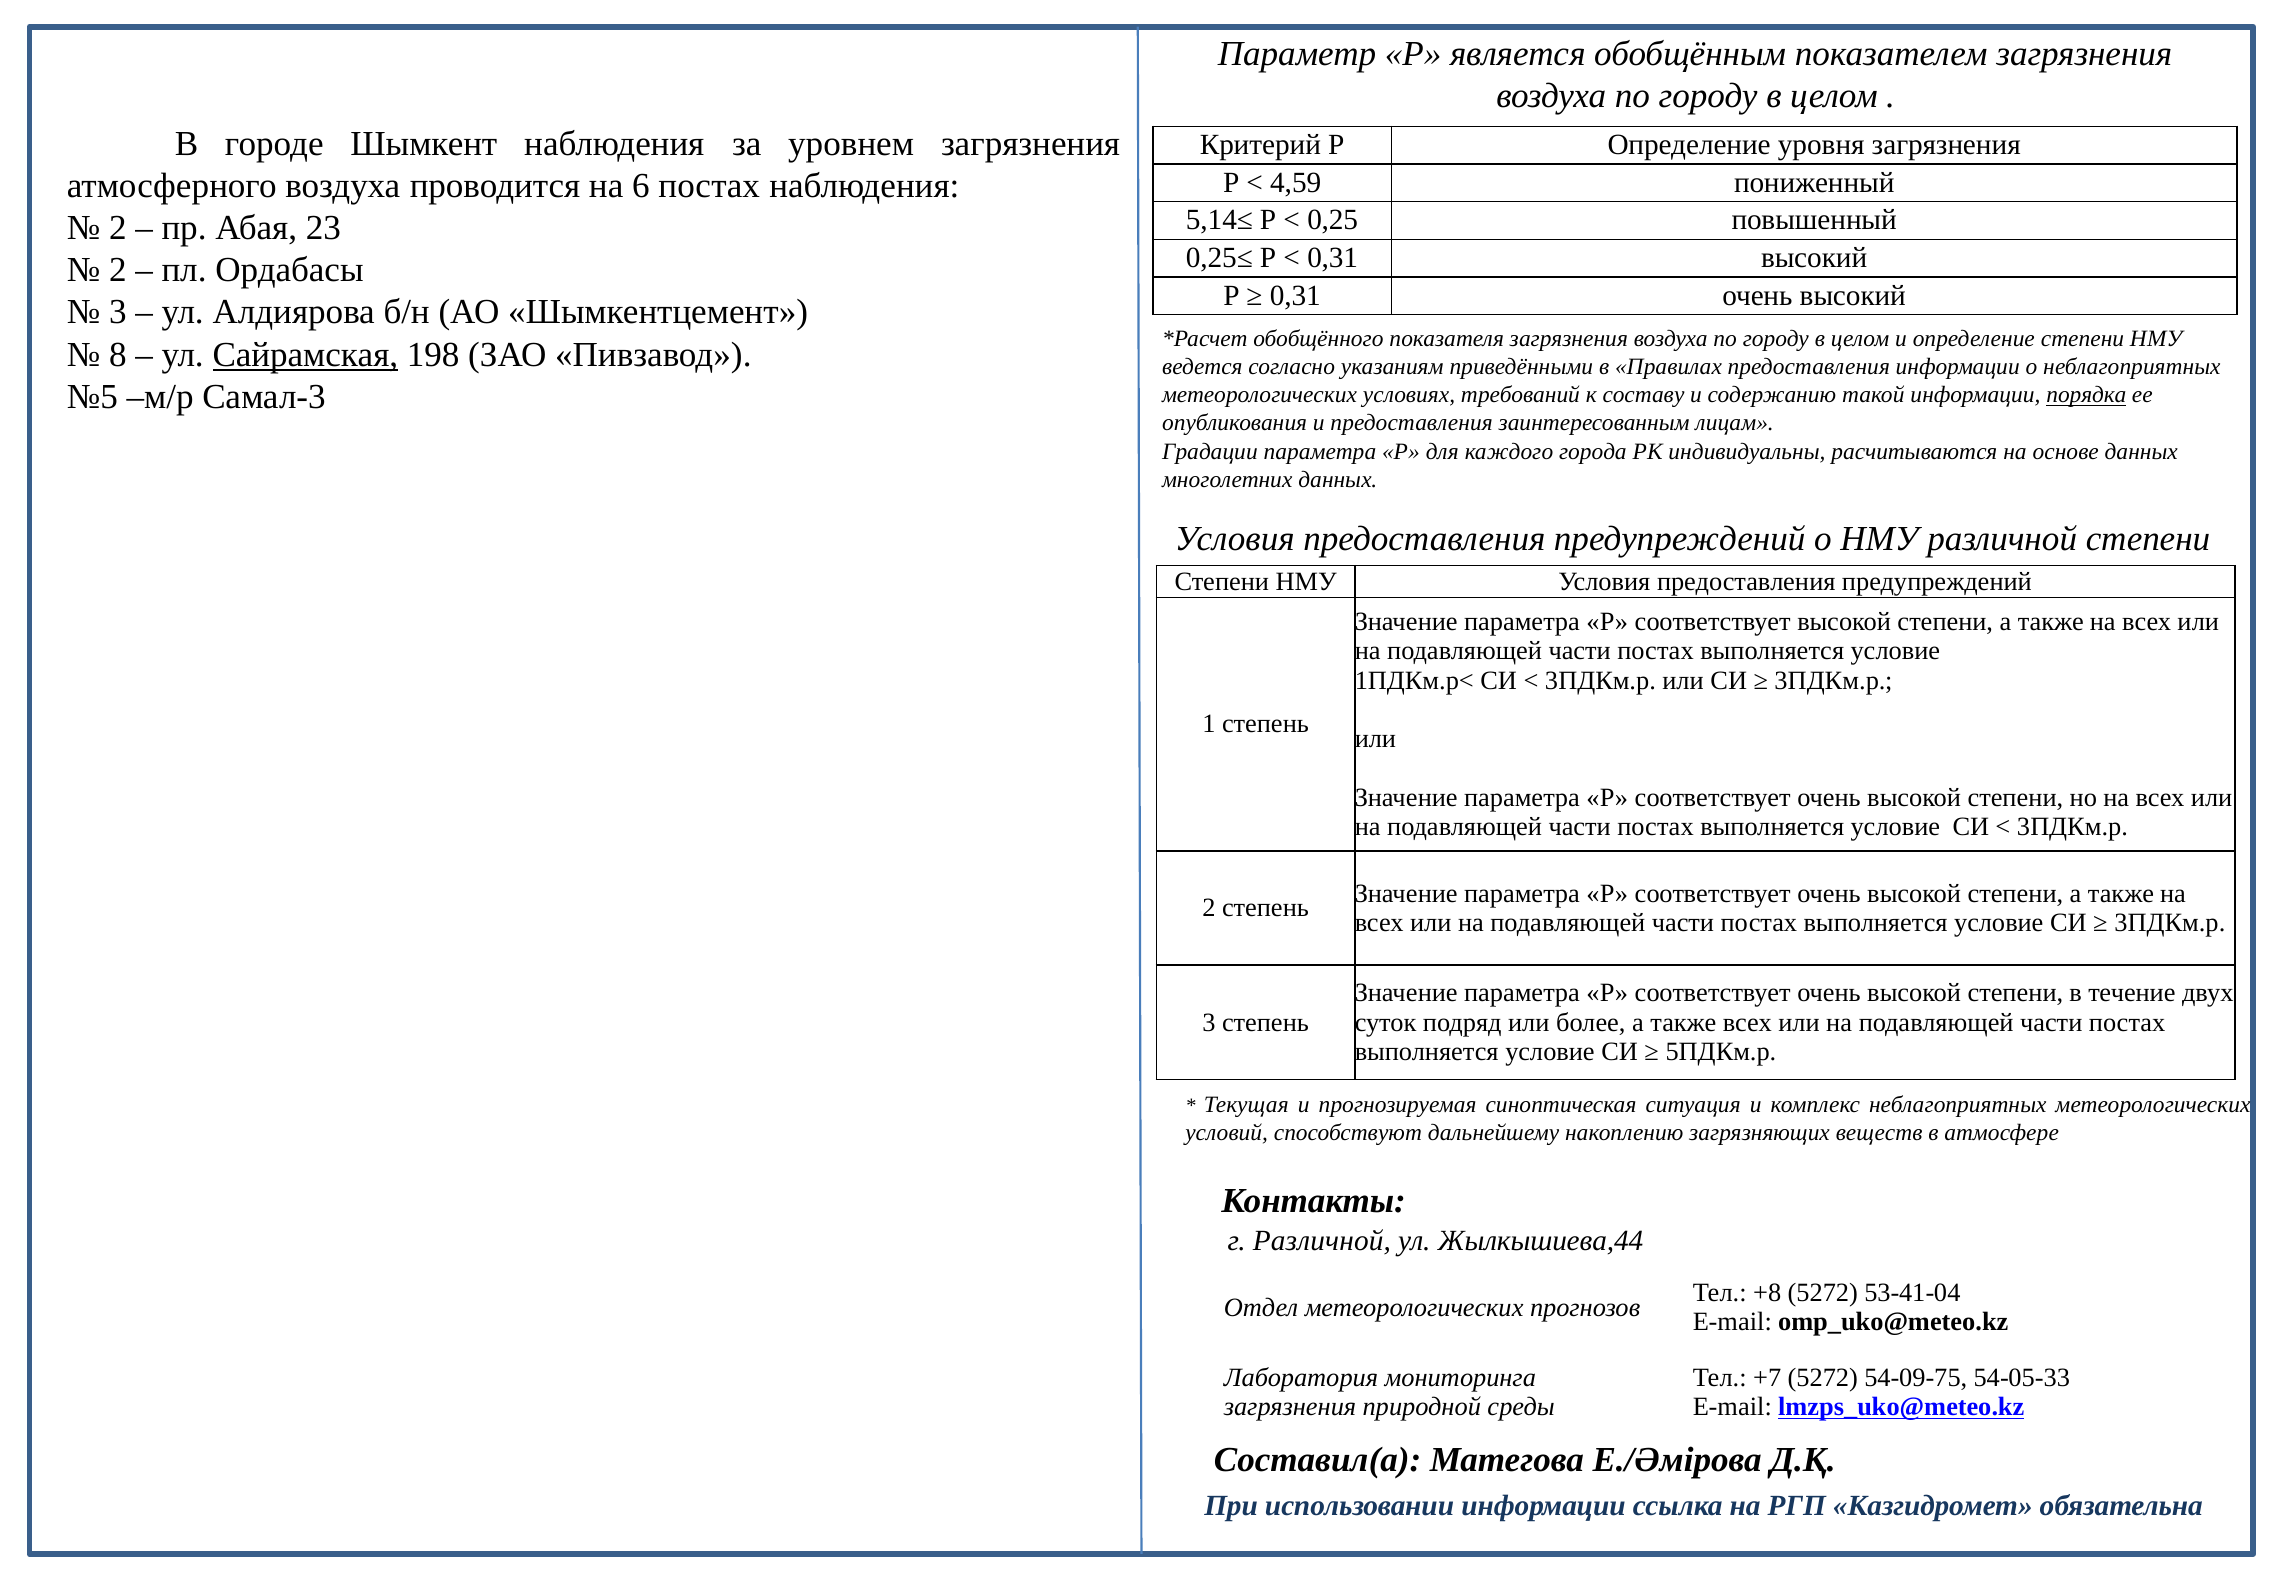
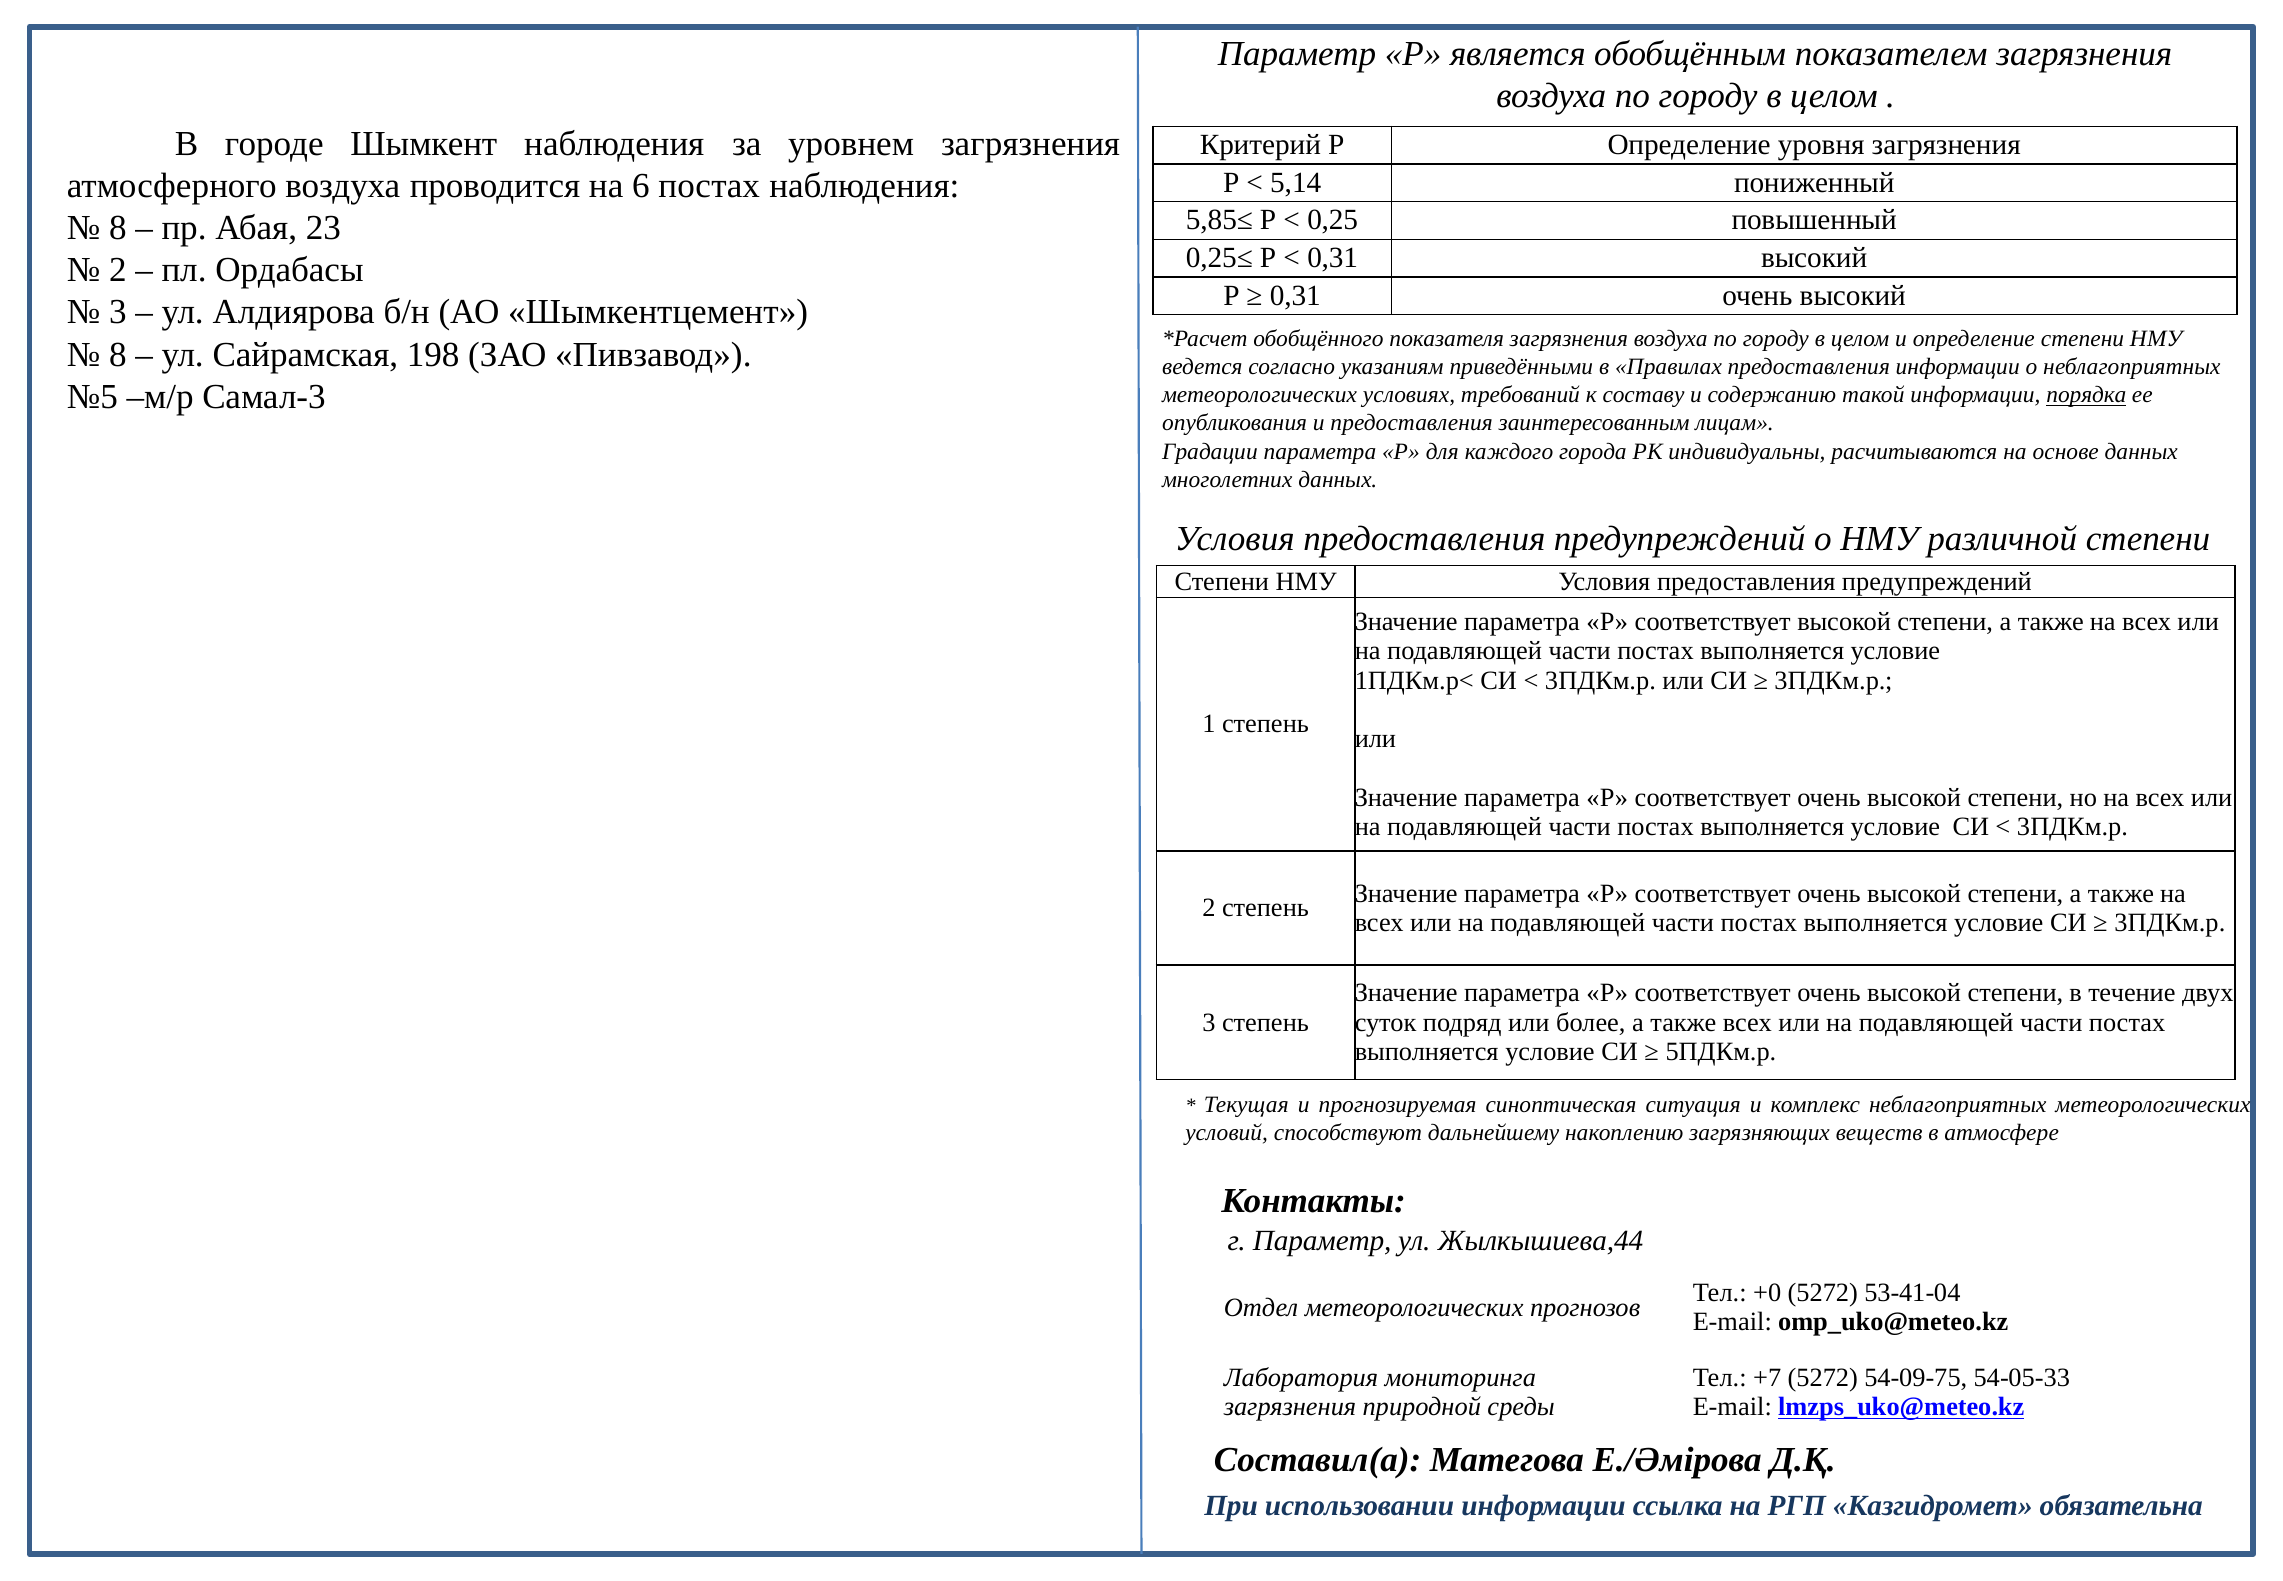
4,59: 4,59 -> 5,14
5,14≤: 5,14≤ -> 5,85≤
2 at (118, 228): 2 -> 8
Сайрамская underline: present -> none
г Различной: Различной -> Параметр
+8: +8 -> +0
